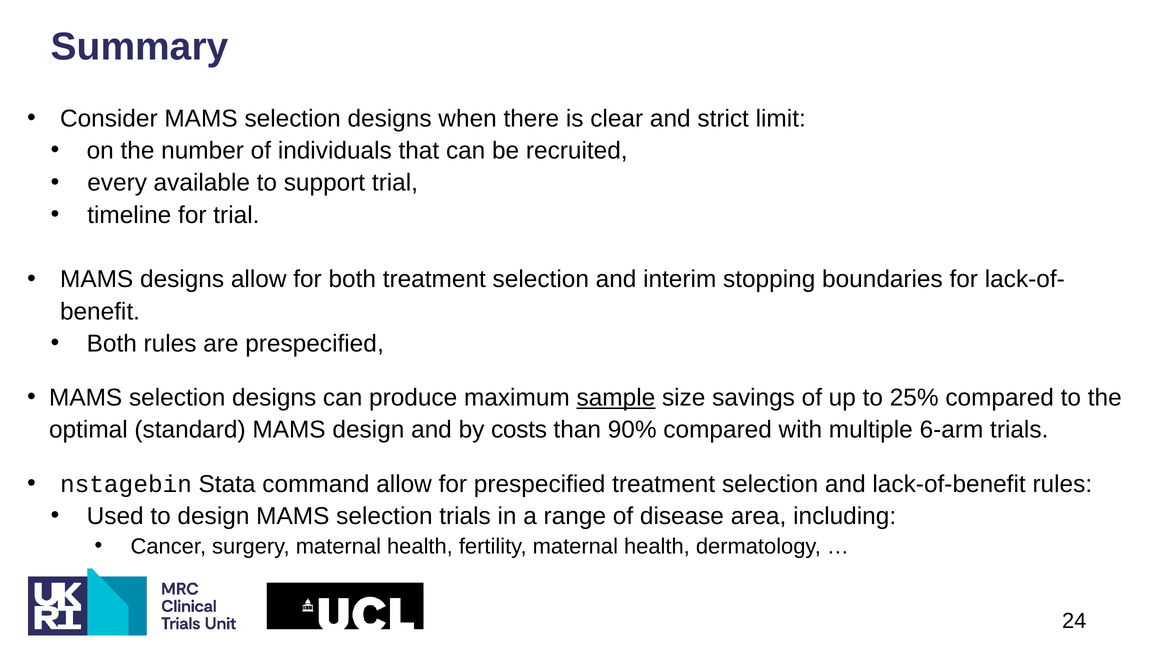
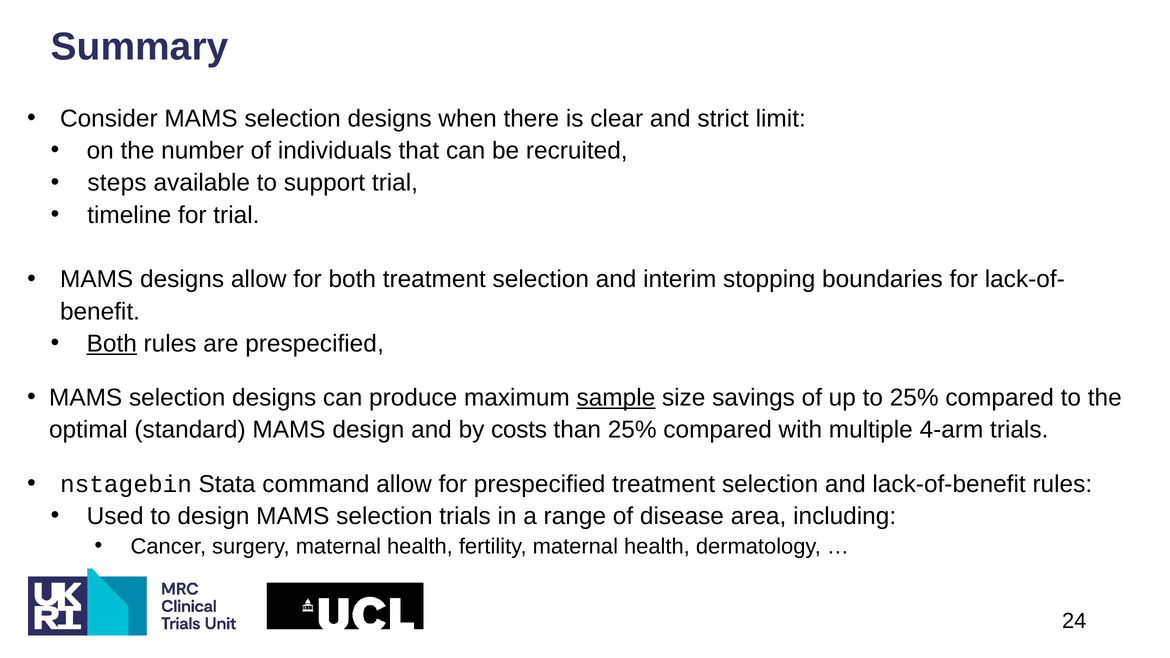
every: every -> steps
Both at (112, 344) underline: none -> present
than 90%: 90% -> 25%
6-arm: 6-arm -> 4-arm
